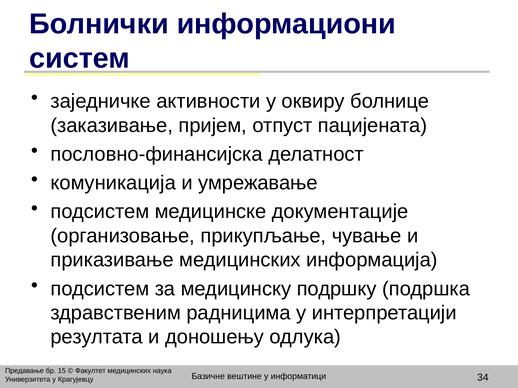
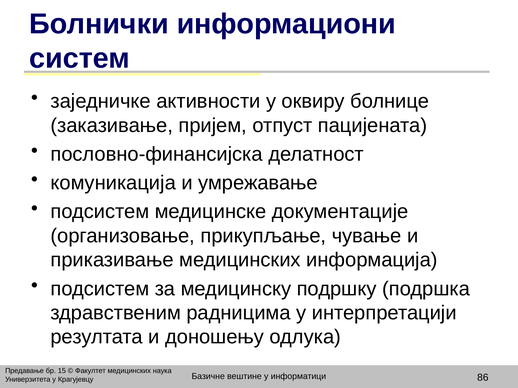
34: 34 -> 86
